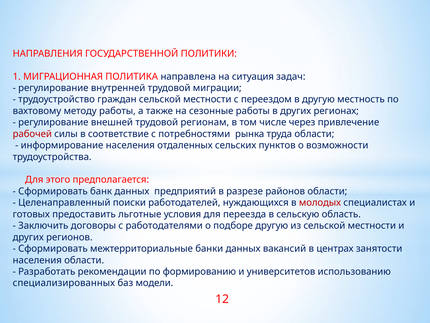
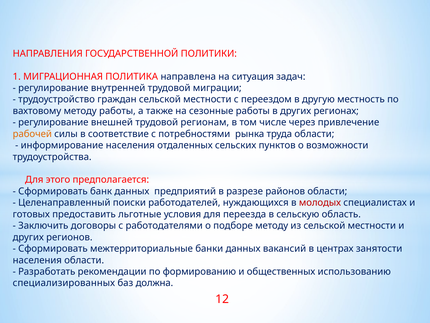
рабочей colour: red -> orange
подборе другую: другую -> методу
университетов: университетов -> общественных
модели: модели -> должна
